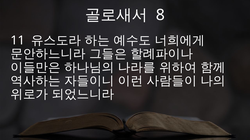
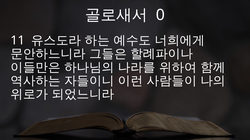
8: 8 -> 0
